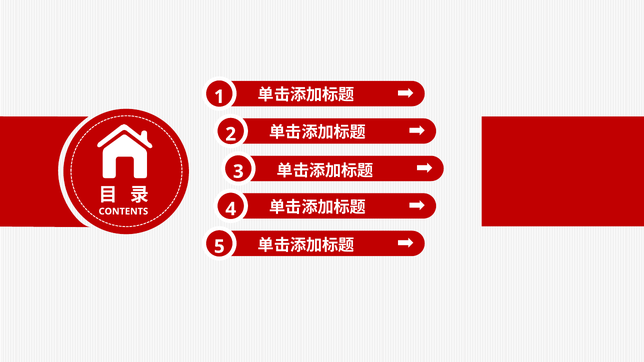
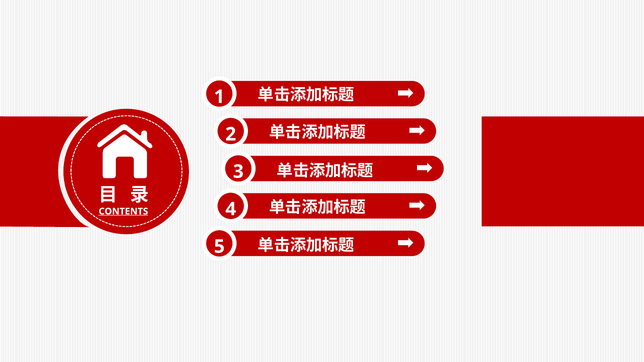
CONTENTS underline: none -> present
